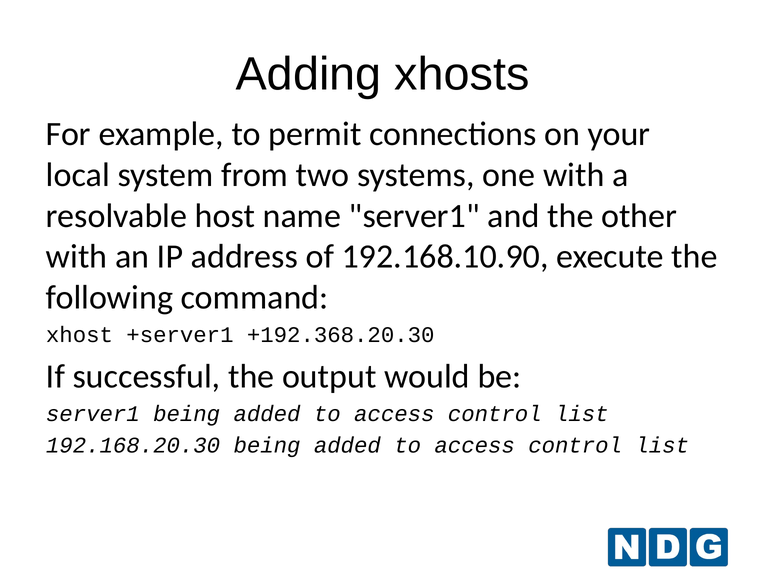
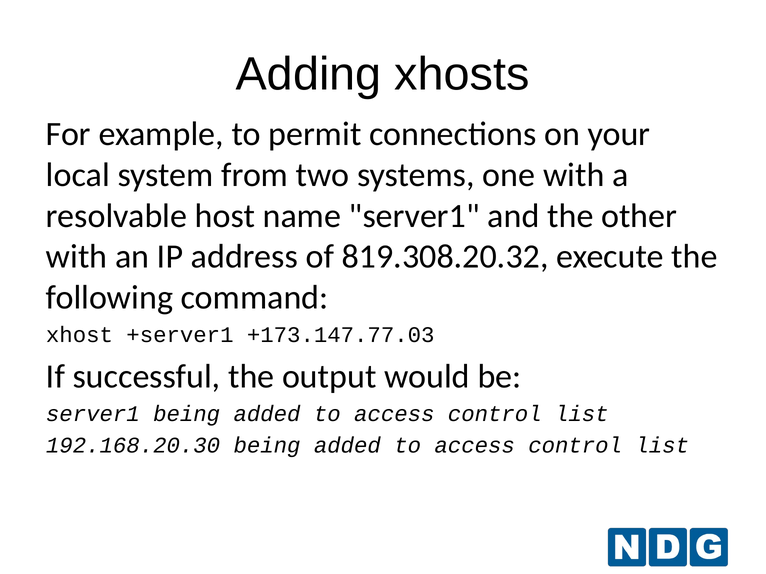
192.168.10.90: 192.168.10.90 -> 819.308.20.32
+192.368.20.30: +192.368.20.30 -> +173.147.77.03
